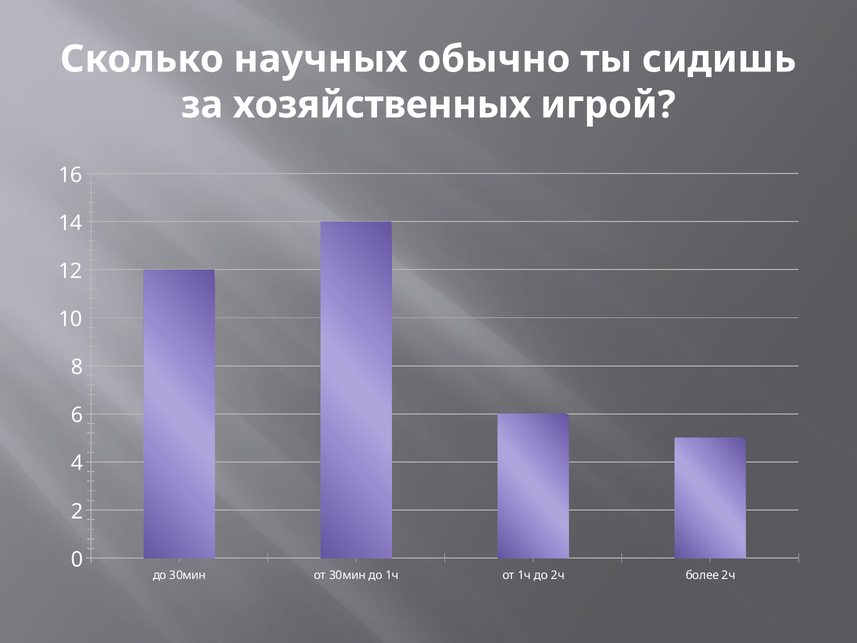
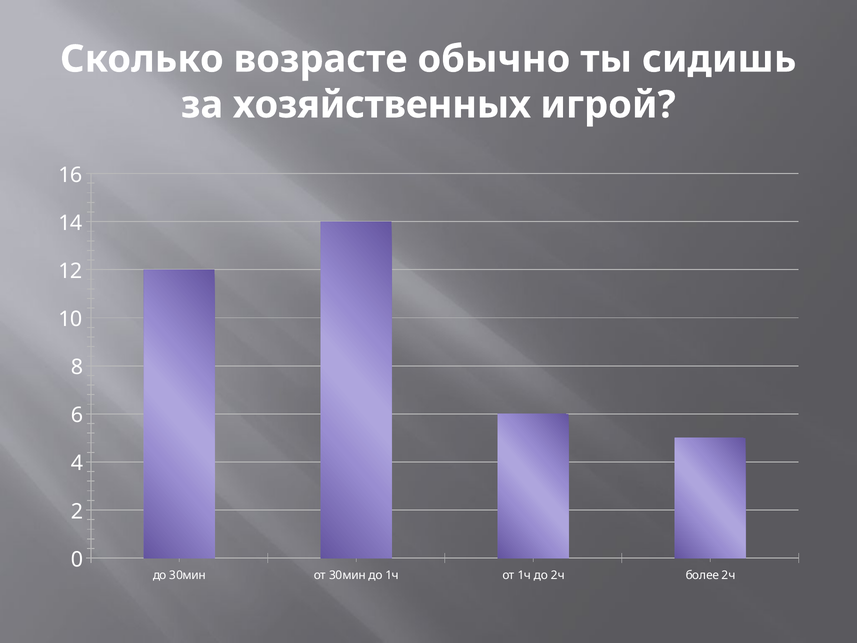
научных: научных -> возрасте
